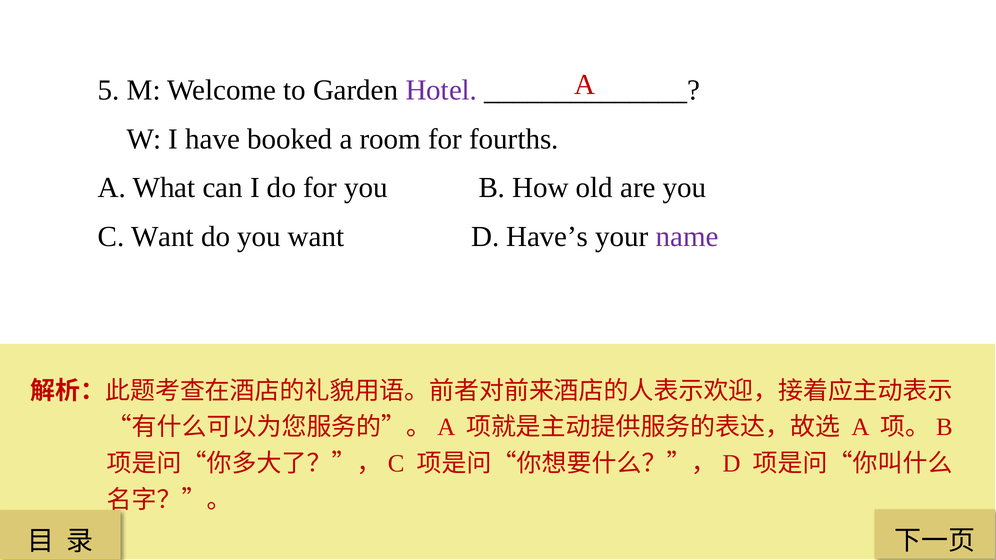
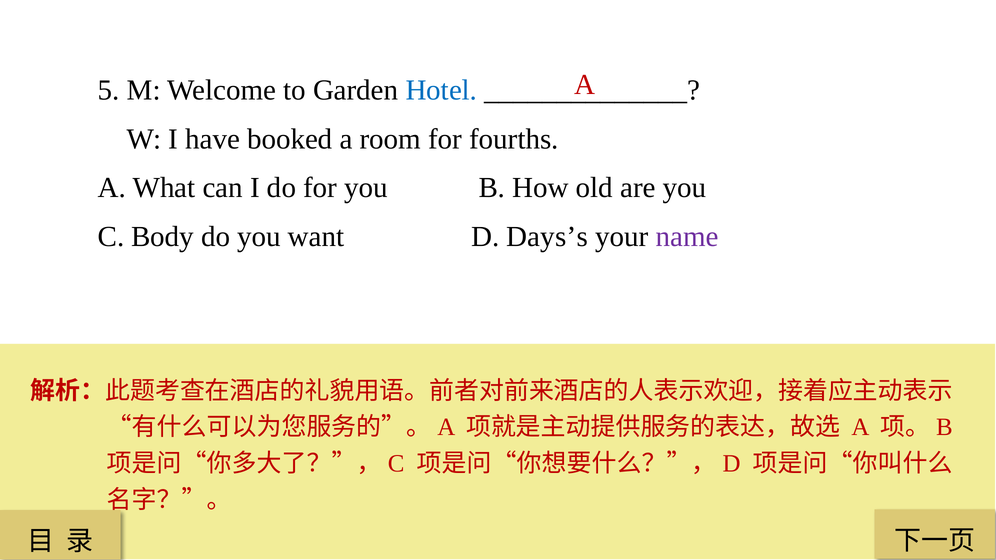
Hotel colour: purple -> blue
C Want: Want -> Body
Have’s: Have’s -> Days’s
